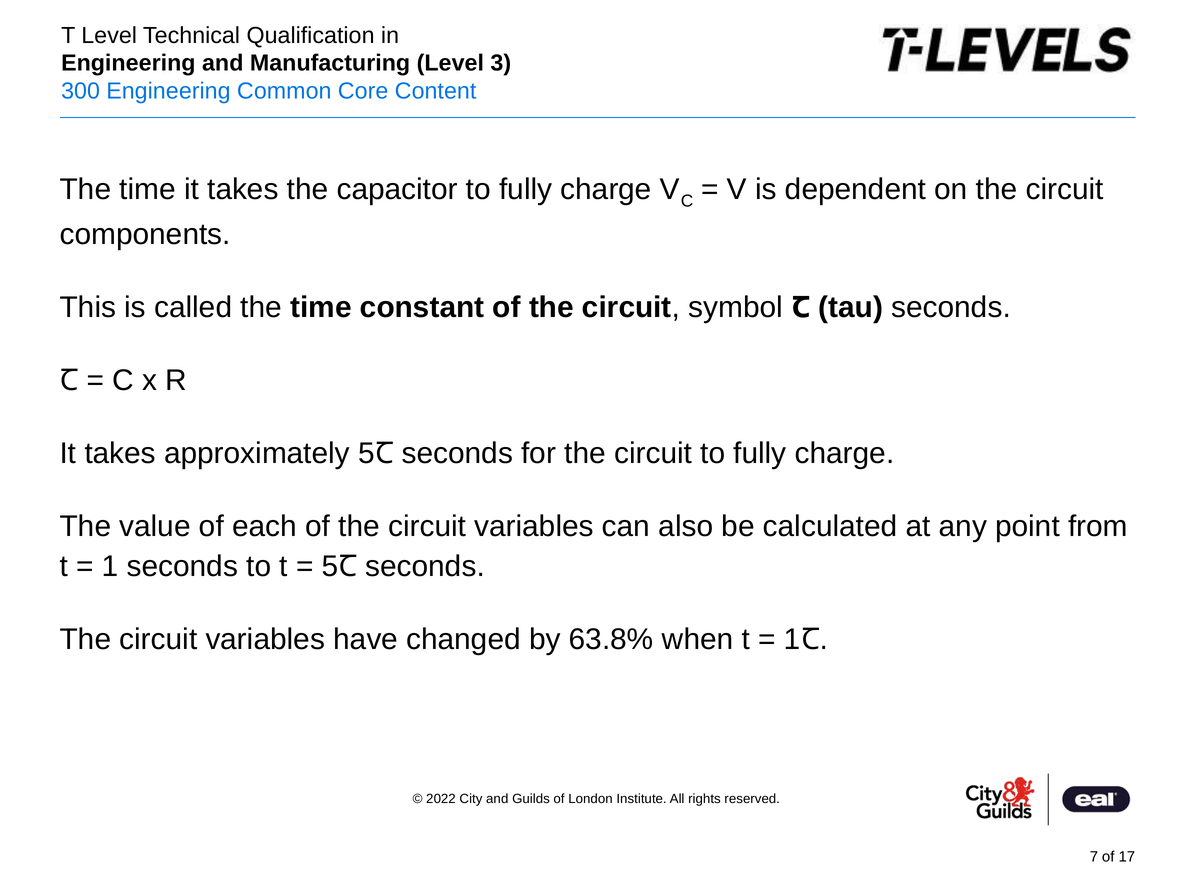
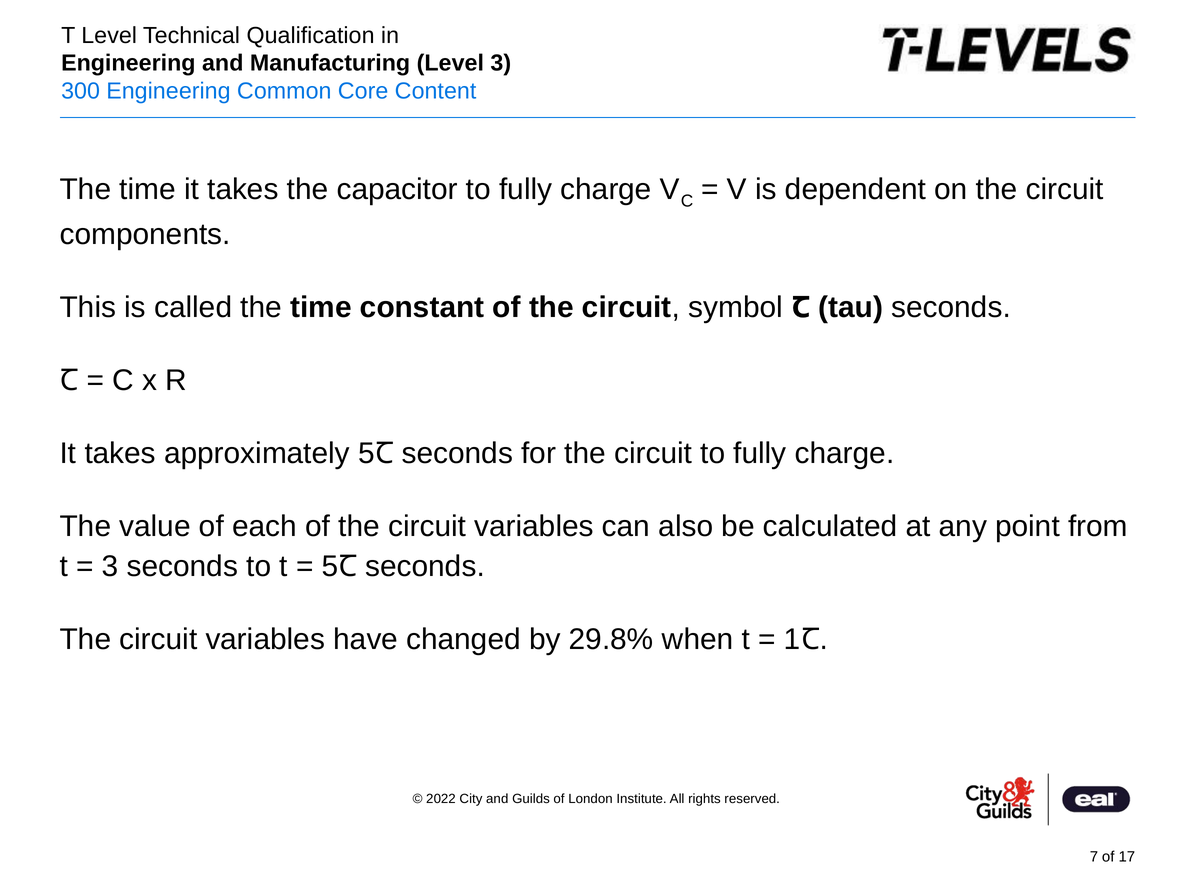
1 at (110, 567): 1 -> 3
63.8%: 63.8% -> 29.8%
